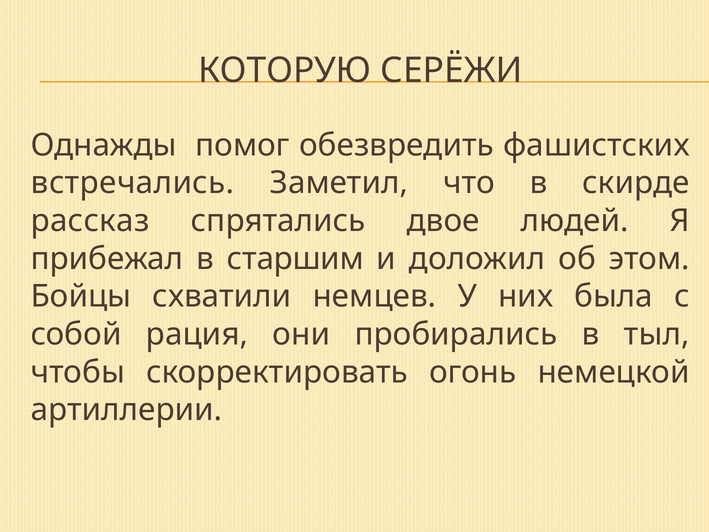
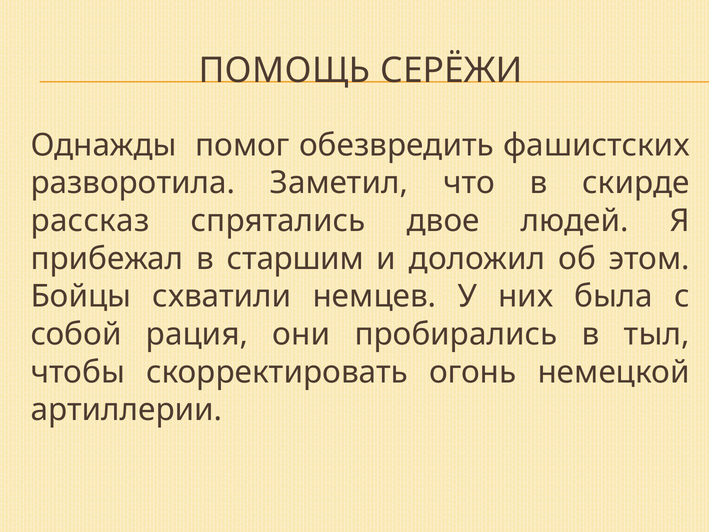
КОТОРУЮ: КОТОРУЮ -> ПОМОЩЬ
встречались: встречались -> разворотила
